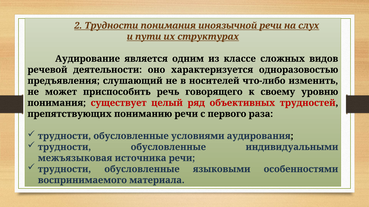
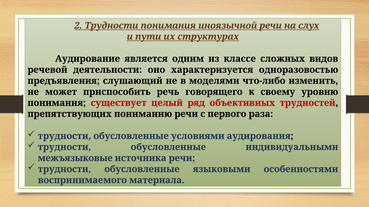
носителей: носителей -> моделями
межъязыковая: межъязыковая -> межъязыковые
